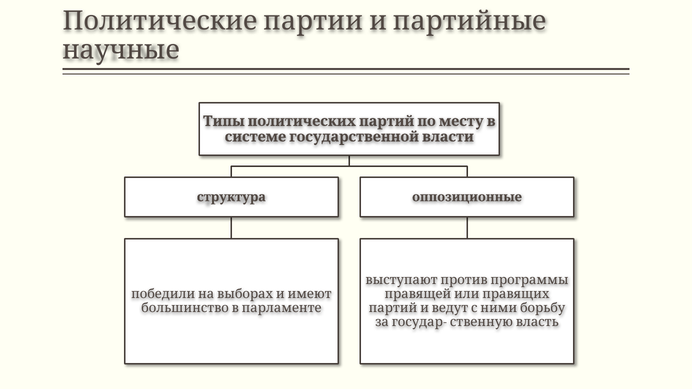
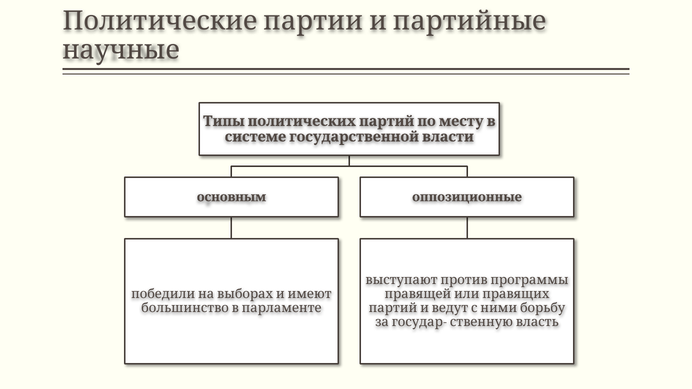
структура: структура -> основным
